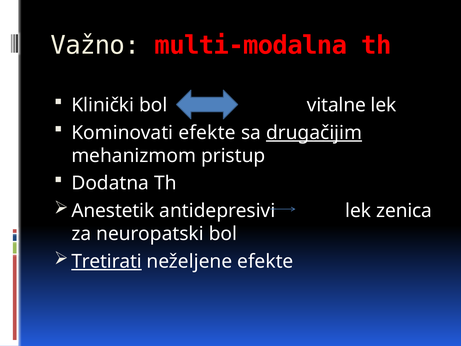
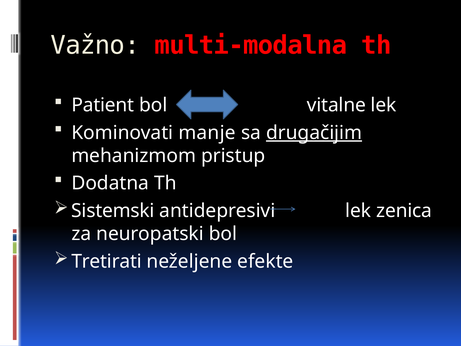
Klinički: Klinički -> Patient
Kominovati efekte: efekte -> manje
Anestetik: Anestetik -> Sistemski
Tretirati underline: present -> none
